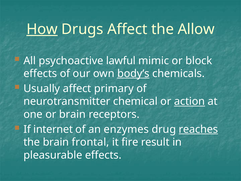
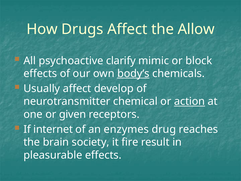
How underline: present -> none
lawful: lawful -> clarify
primary: primary -> develop
or brain: brain -> given
reaches underline: present -> none
frontal: frontal -> society
